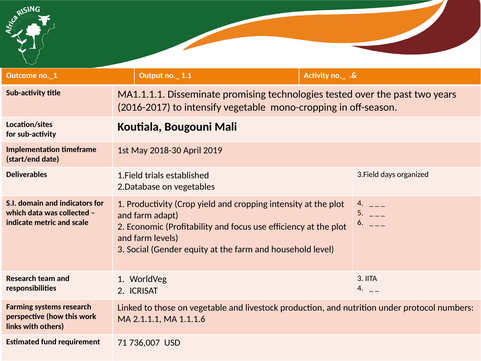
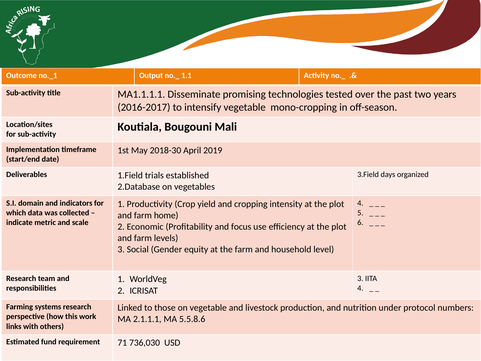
adapt: adapt -> home
1.1.1.6: 1.1.1.6 -> 5.5.8.6
736,007: 736,007 -> 736,030
